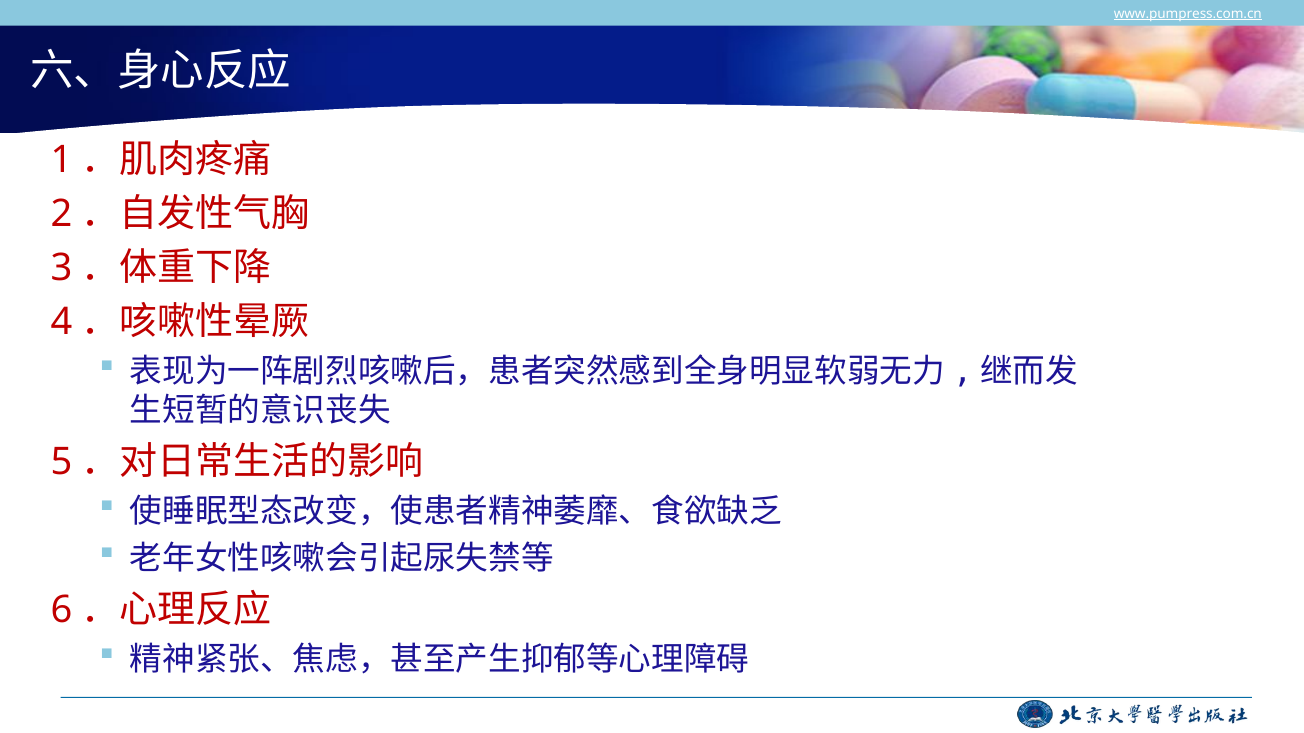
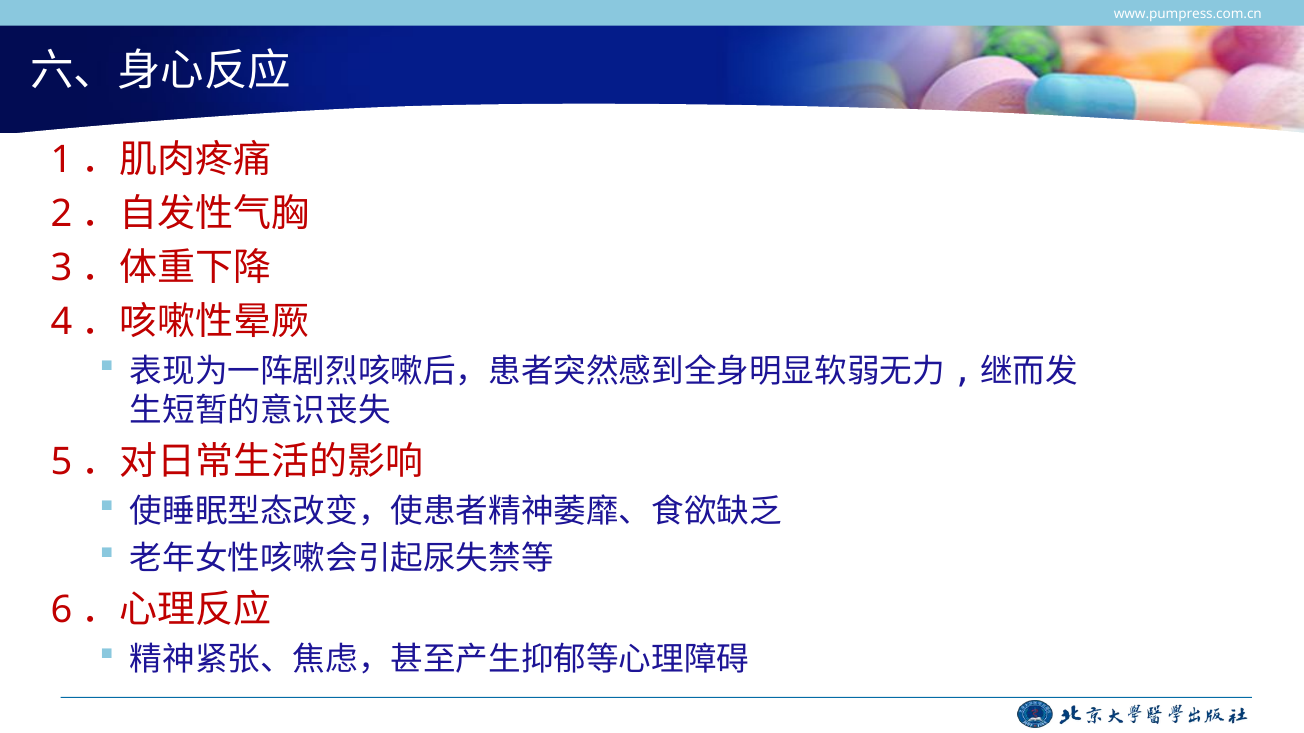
www.pumpress.com.cn underline: present -> none
